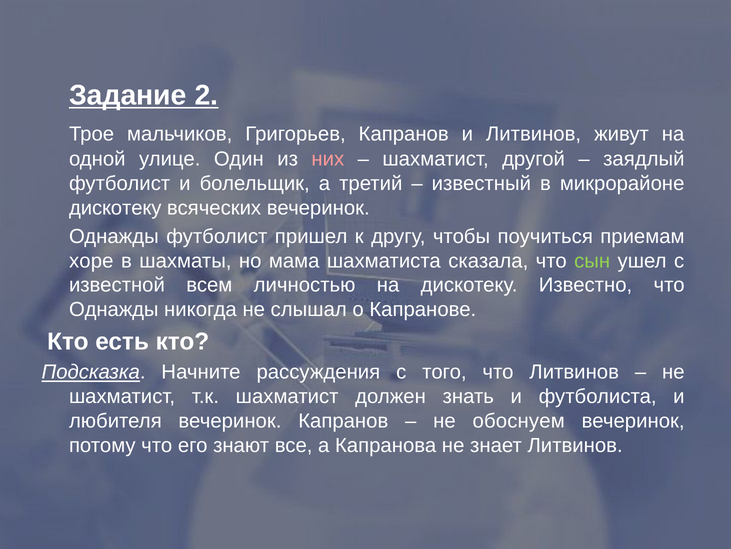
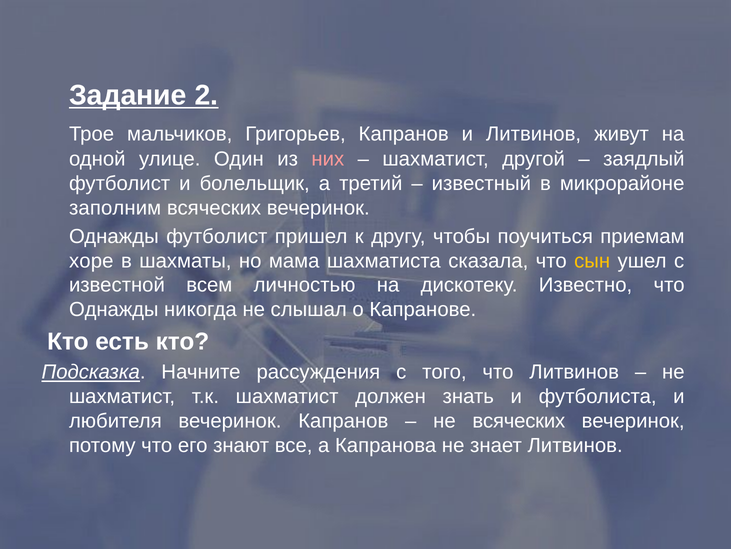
дискотеку at (115, 208): дискотеку -> заполним
сын colour: light green -> yellow
не обоснуем: обоснуем -> всяческих
